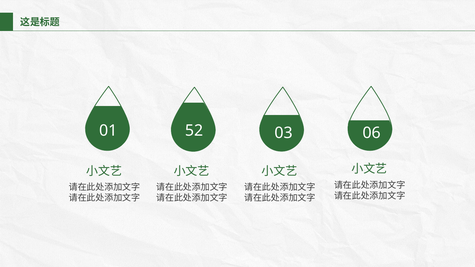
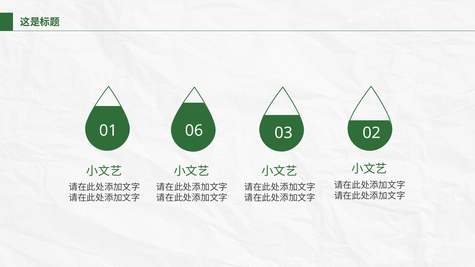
52: 52 -> 06
06: 06 -> 02
